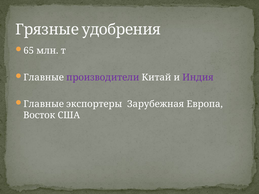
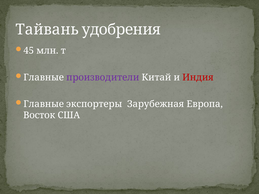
Грязные: Грязные -> Тайвань
65: 65 -> 45
Индия colour: purple -> red
